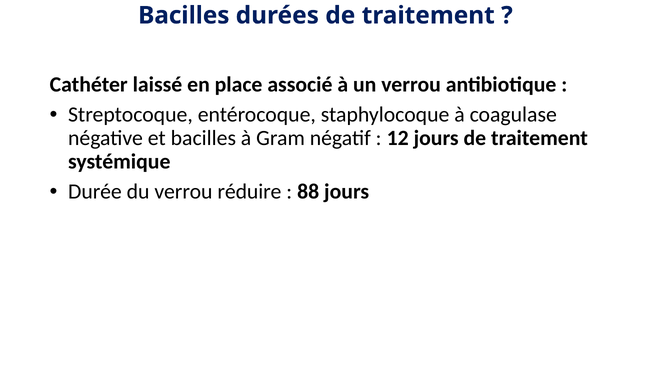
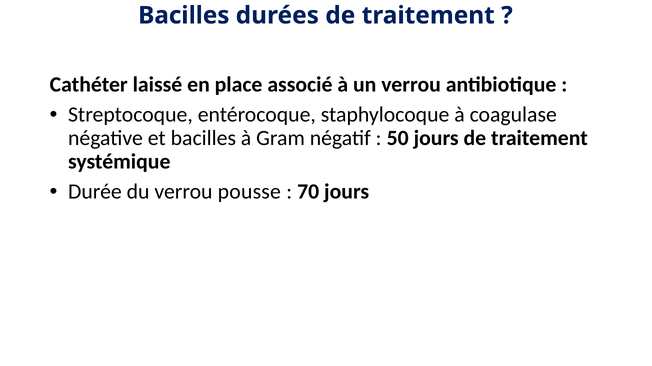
12: 12 -> 50
réduire: réduire -> pousse
88: 88 -> 70
